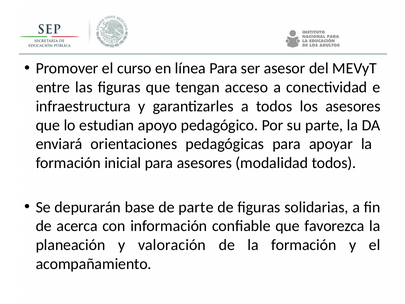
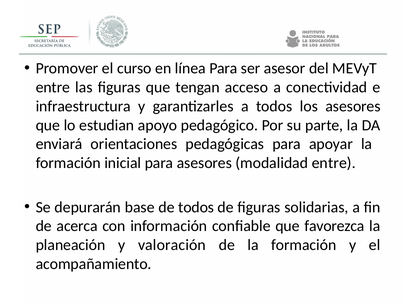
modalidad todos: todos -> entre
de parte: parte -> todos
